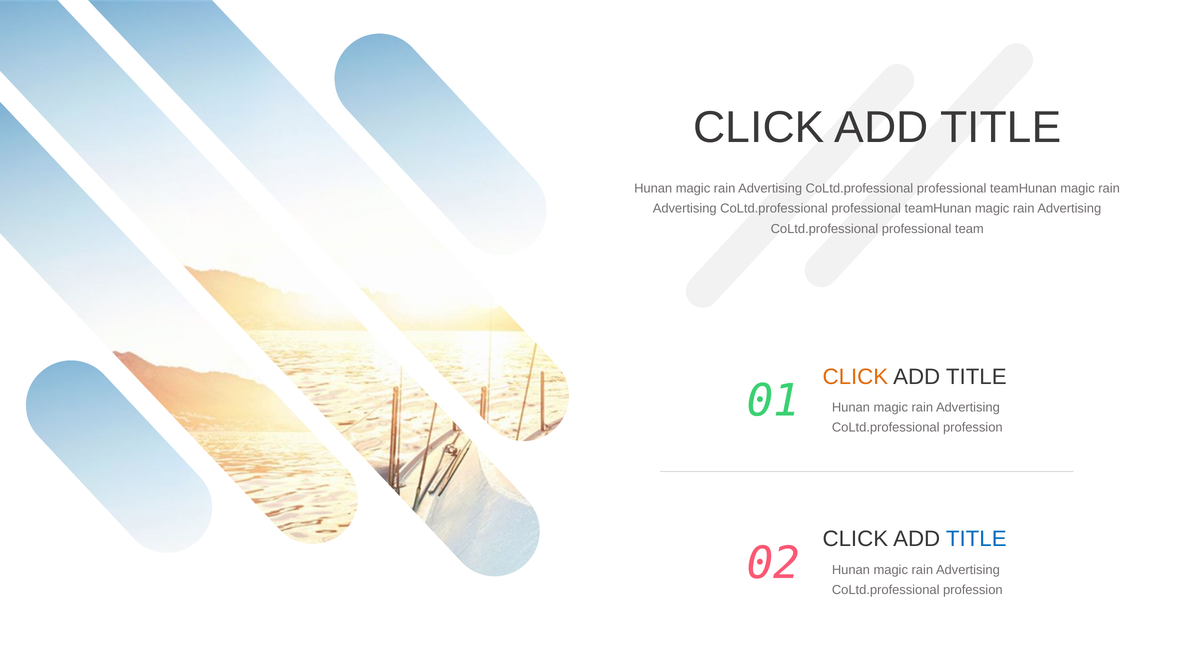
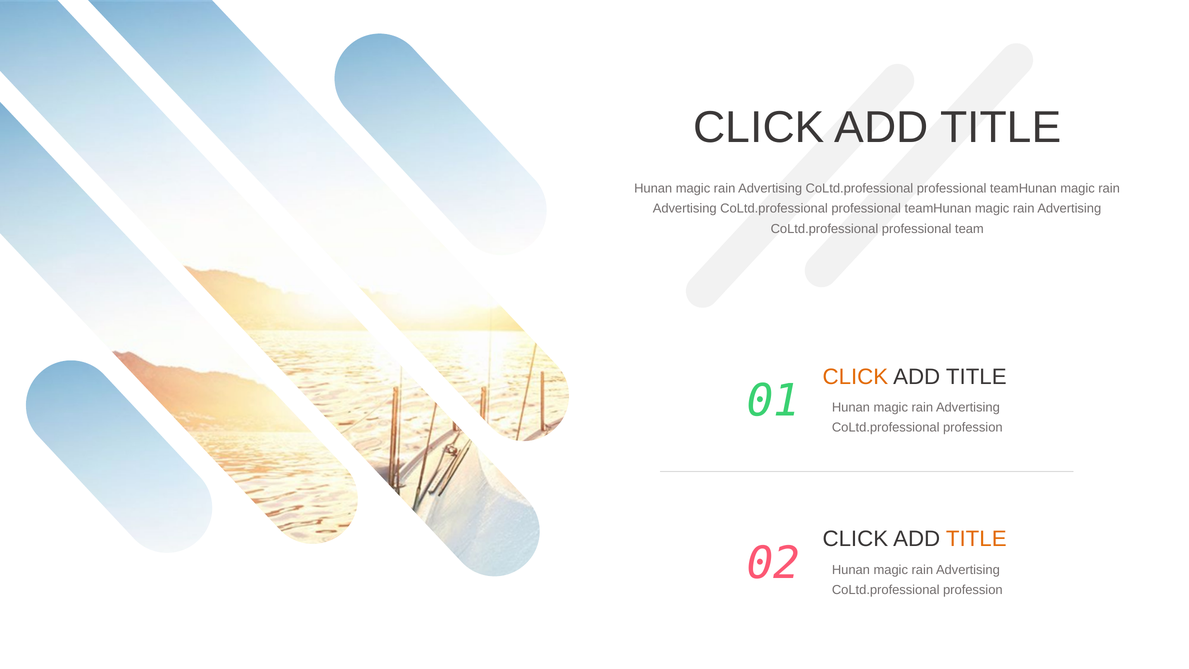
TITLE at (976, 539) colour: blue -> orange
